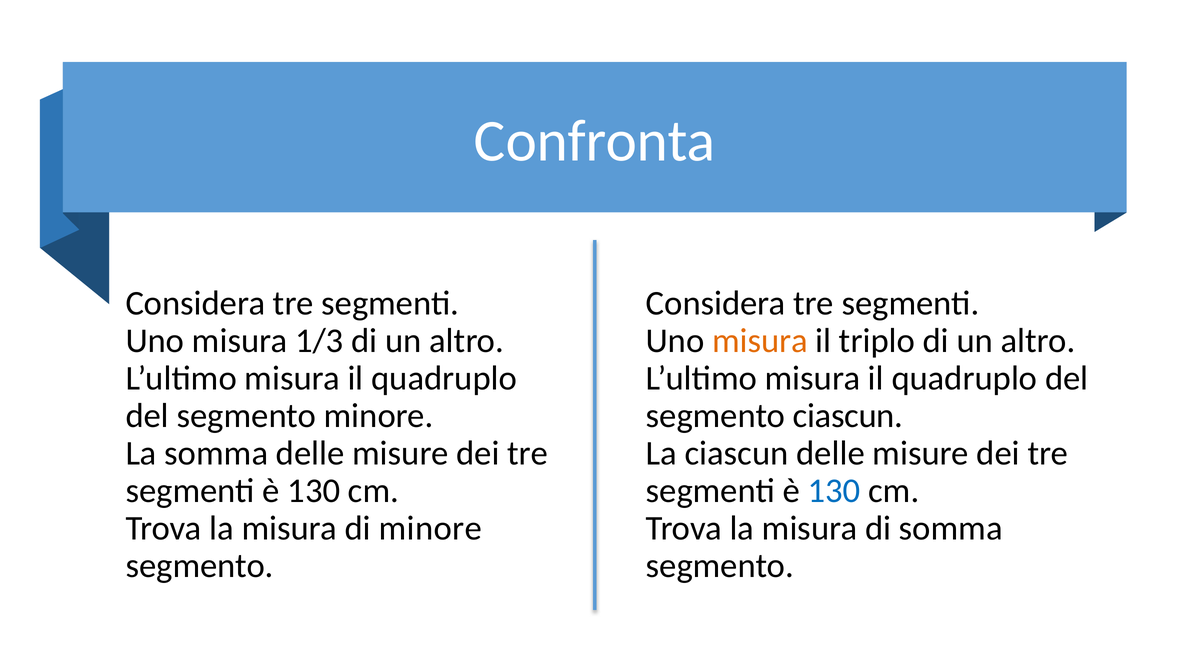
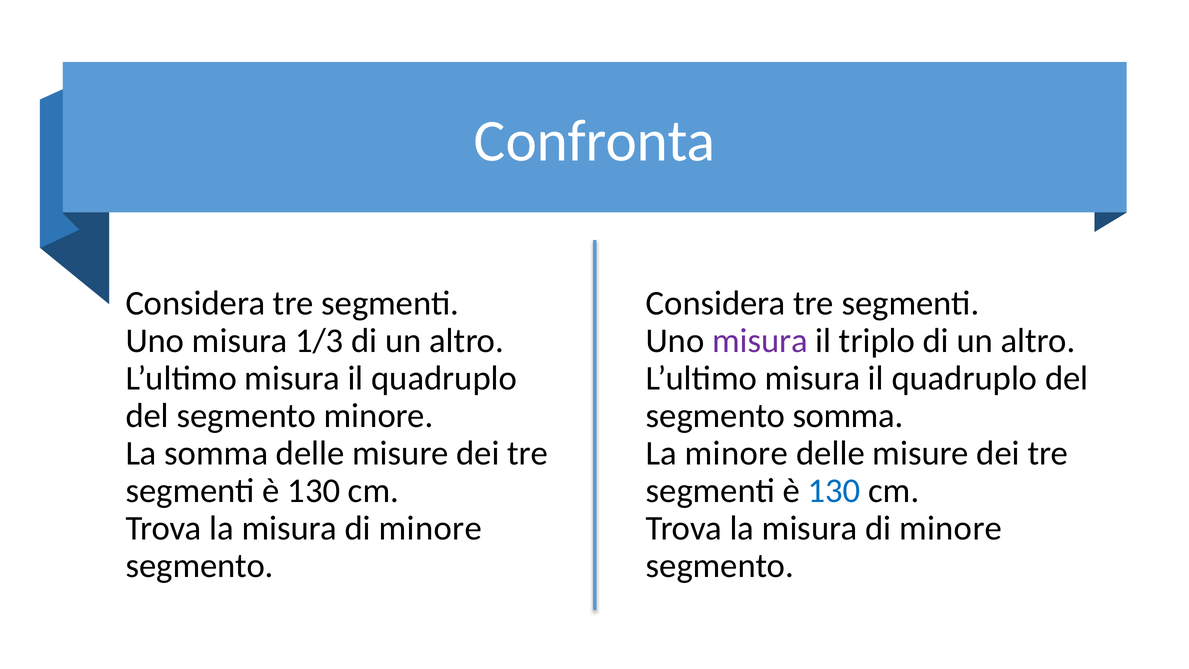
misura at (760, 341) colour: orange -> purple
segmento ciascun: ciascun -> somma
La ciascun: ciascun -> minore
somma at (951, 528): somma -> minore
